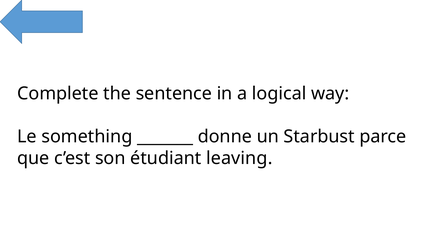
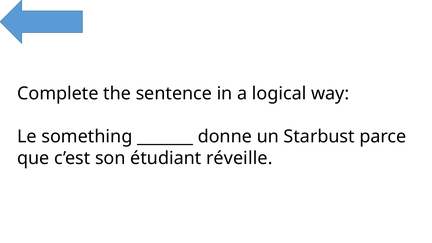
leaving: leaving -> réveille
